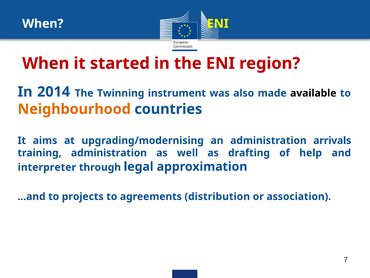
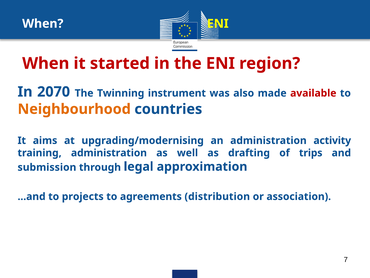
2014: 2014 -> 2070
available colour: black -> red
arrivals: arrivals -> activity
help: help -> trips
interpreter: interpreter -> submission
